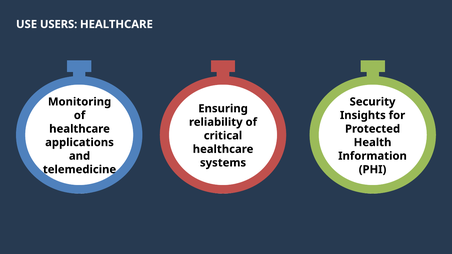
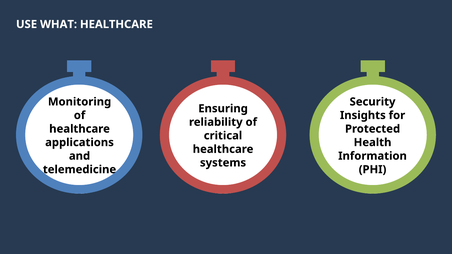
USERS: USERS -> WHAT
